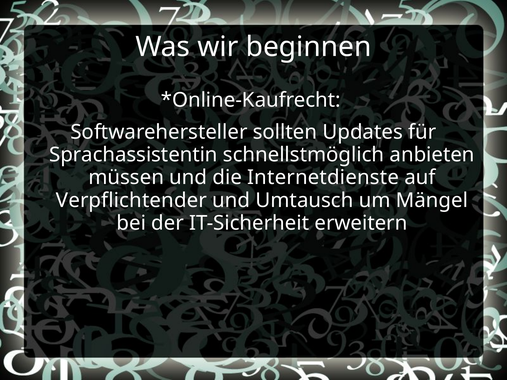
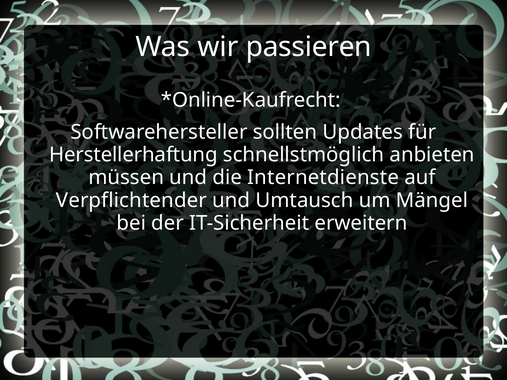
beginnen: beginnen -> passieren
Sprachassistentin: Sprachassistentin -> Herstellerhaftung
